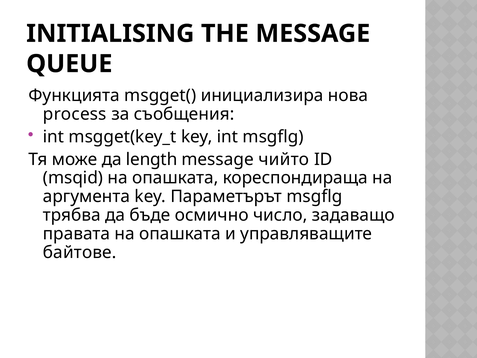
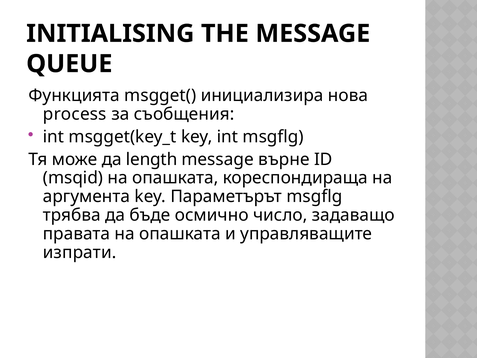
чийто: чийто -> върне
байтове: байтове -> изпрати
